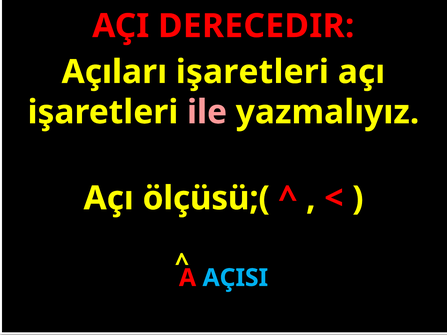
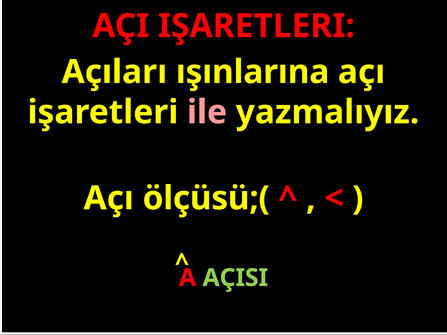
AÇI DERECEDIR: DERECEDIR -> IŞARETLERI
Açıları işaretleri: işaretleri -> ışınlarına
AÇISI colour: light blue -> light green
